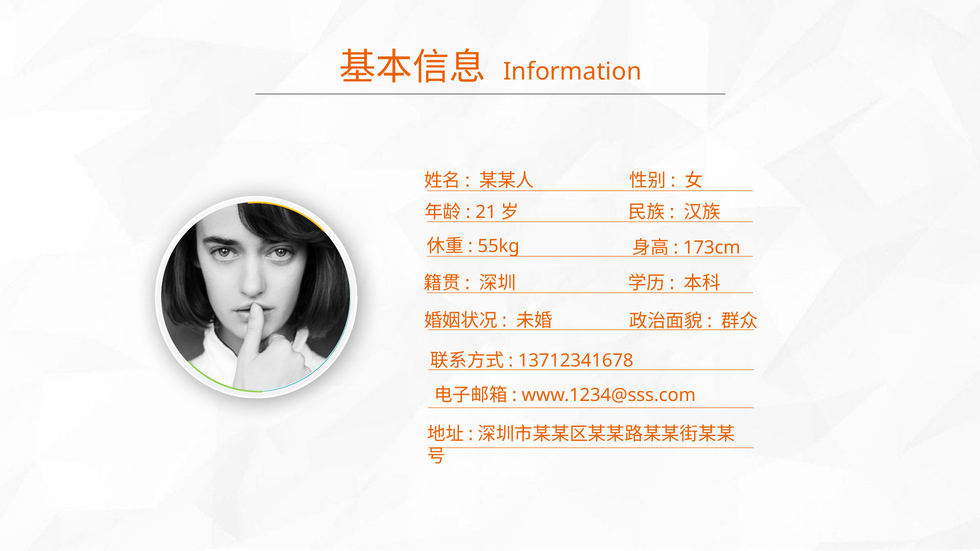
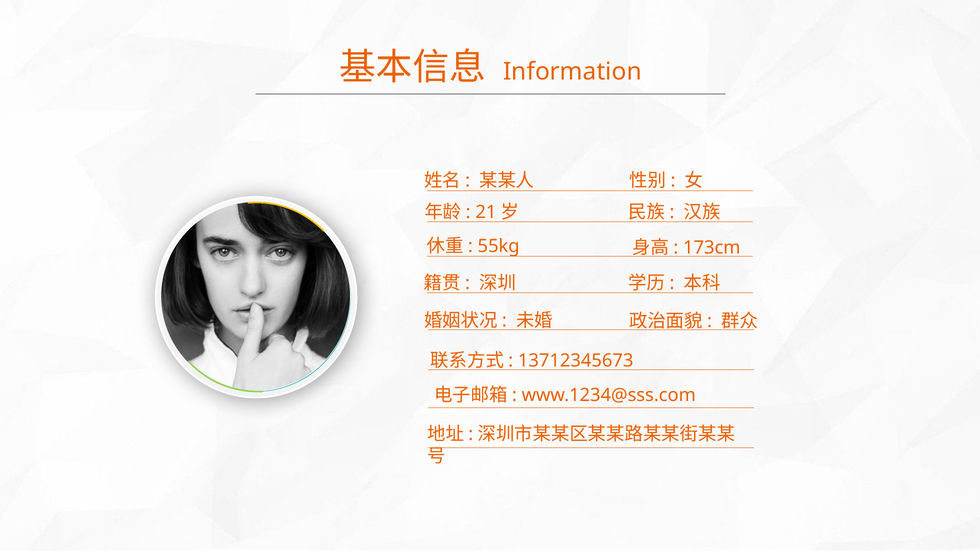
13712341678: 13712341678 -> 13712345673
